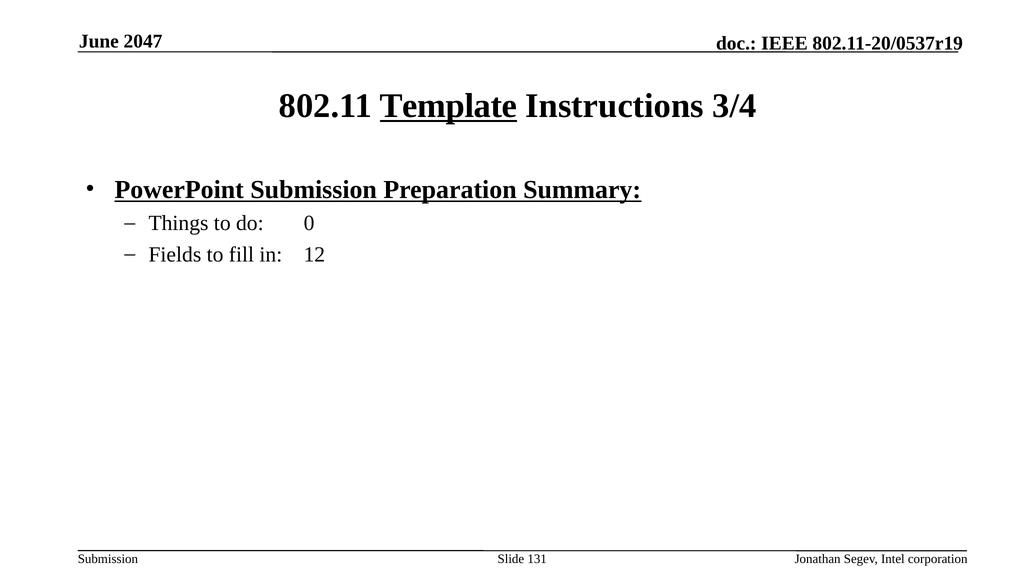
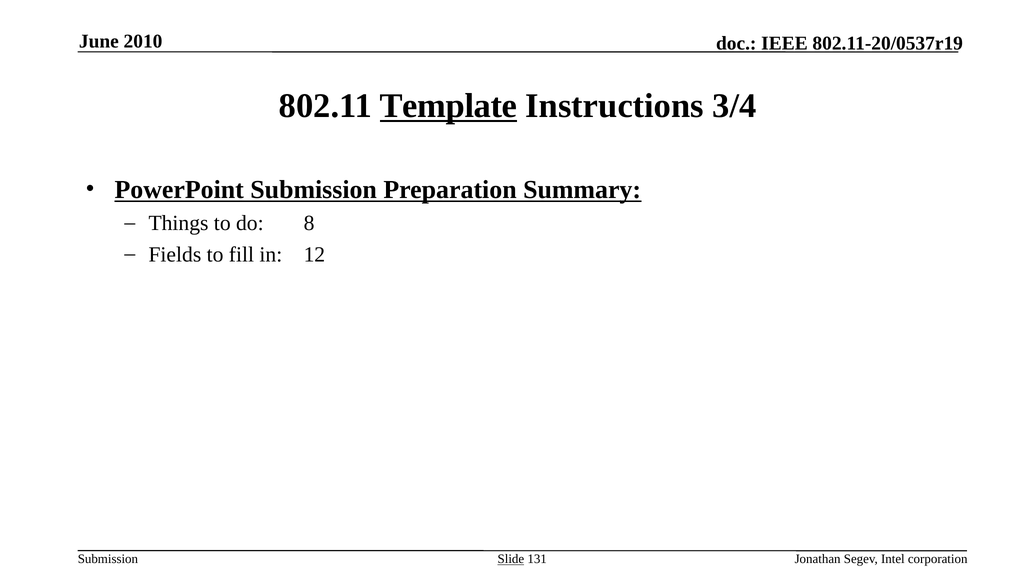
2047: 2047 -> 2010
0: 0 -> 8
Slide underline: none -> present
